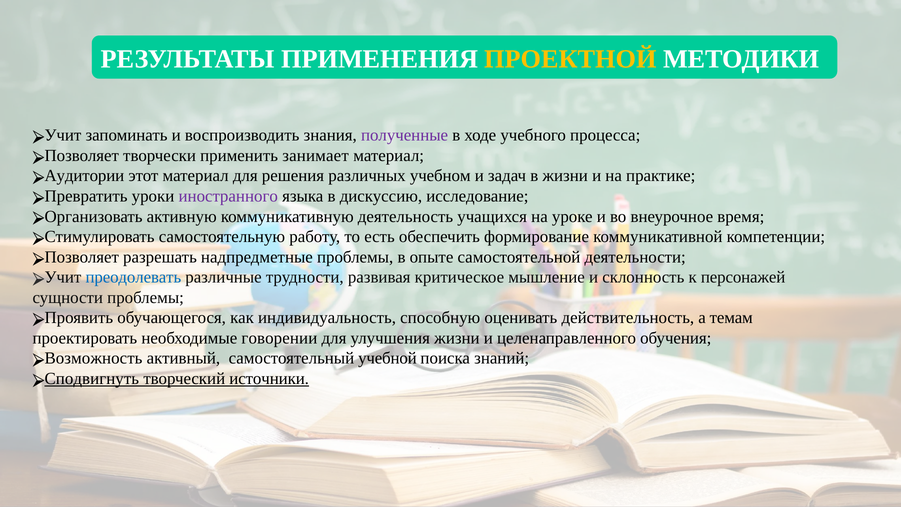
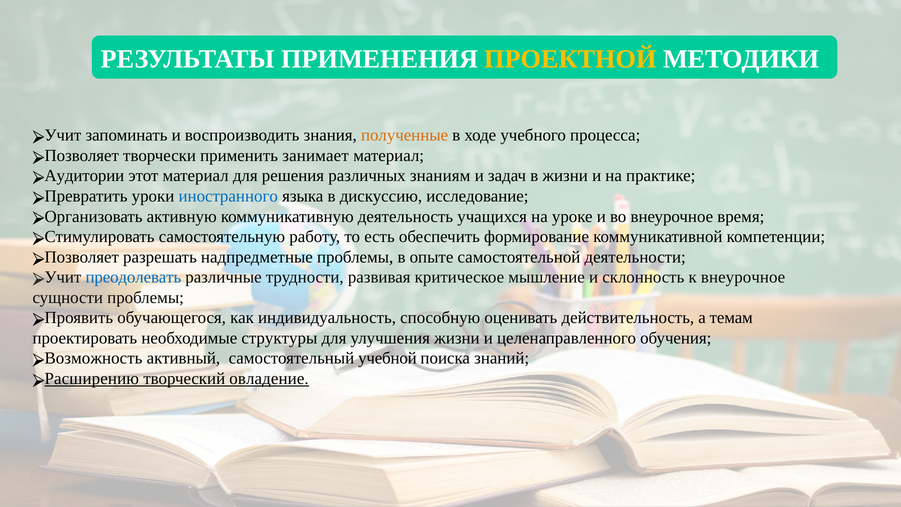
полученные colour: purple -> orange
учебном: учебном -> знаниям
иностранного colour: purple -> blue
к персонажей: персонажей -> внеурочное
говорении: говорении -> структуры
Сподвигнуть: Сподвигнуть -> Расширению
источники: источники -> овладение
